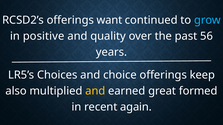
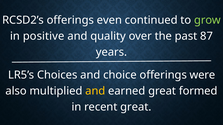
want: want -> even
grow colour: light blue -> light green
56: 56 -> 87
keep: keep -> were
recent again: again -> great
